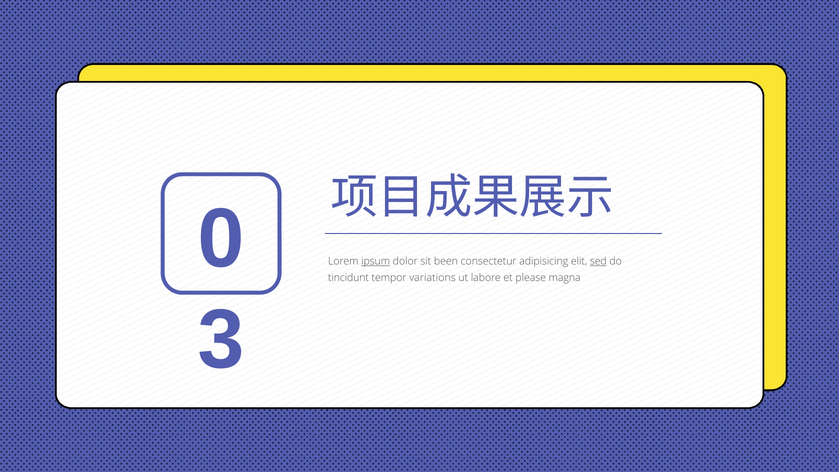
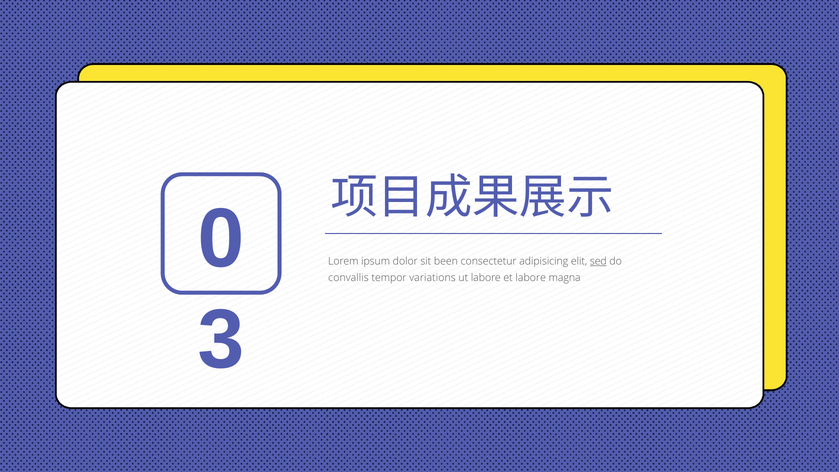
ipsum underline: present -> none
tincidunt: tincidunt -> convallis
et please: please -> labore
